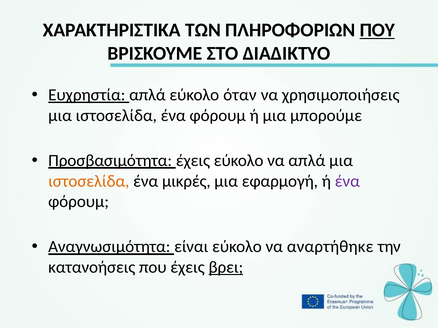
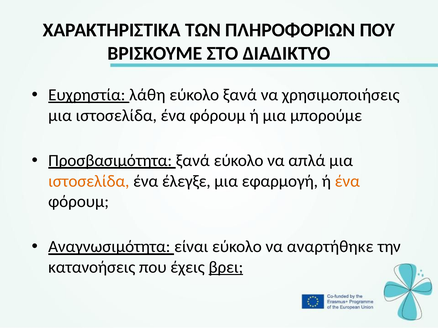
ΠΟΥ at (377, 30) underline: present -> none
Ευχρηστία απλά: απλά -> λάθη
εύκολο όταν: όταν -> ξανά
Προσβασιμότητα έχεις: έχεις -> ξανά
μικρές: μικρές -> έλεγξε
ένα at (347, 181) colour: purple -> orange
